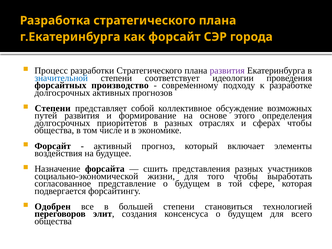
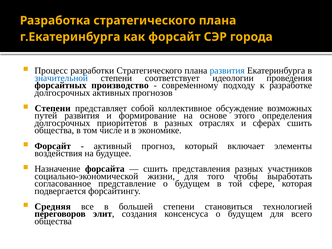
развития at (227, 71) colour: purple -> blue
сферах чтобы: чтобы -> сшить
Одобрен: Одобрен -> Средняя
